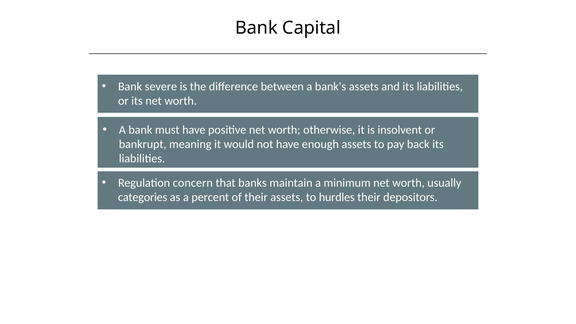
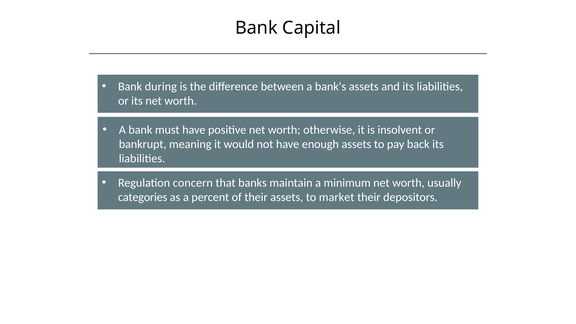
severe: severe -> during
hurdles: hurdles -> market
